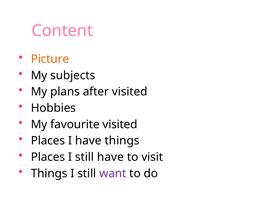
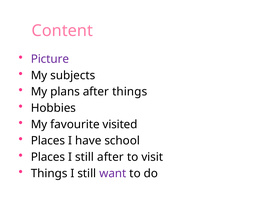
Picture colour: orange -> purple
after visited: visited -> things
have things: things -> school
still have: have -> after
